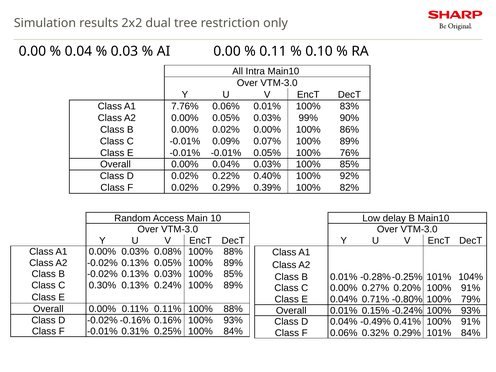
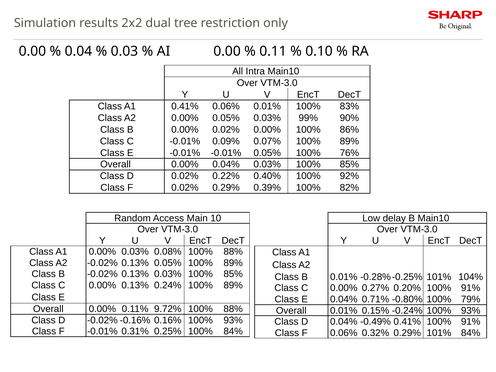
A1 7.76%: 7.76% -> 0.41%
0.30% at (102, 285): 0.30% -> 0.00%
0.11% 0.11%: 0.11% -> 9.72%
